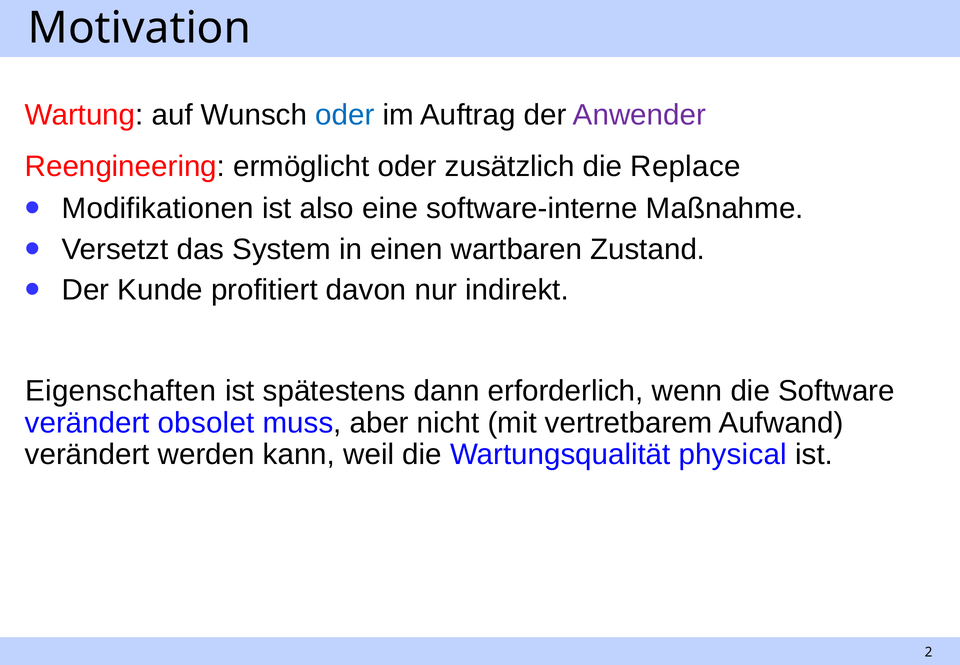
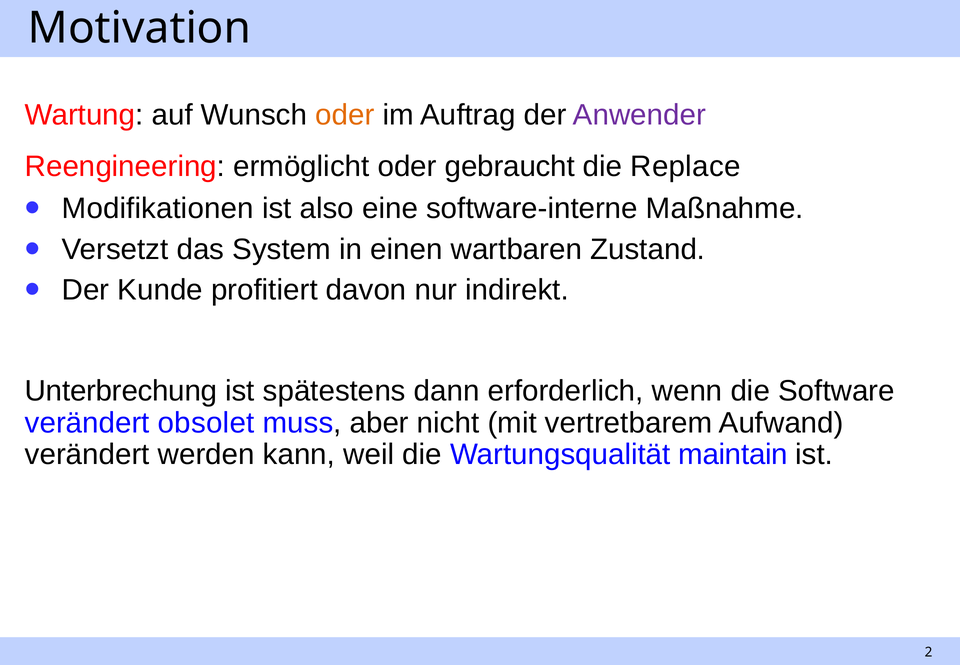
oder at (345, 115) colour: blue -> orange
zusätzlich: zusätzlich -> gebraucht
Eigenschaften: Eigenschaften -> Unterbrechung
physical: physical -> maintain
